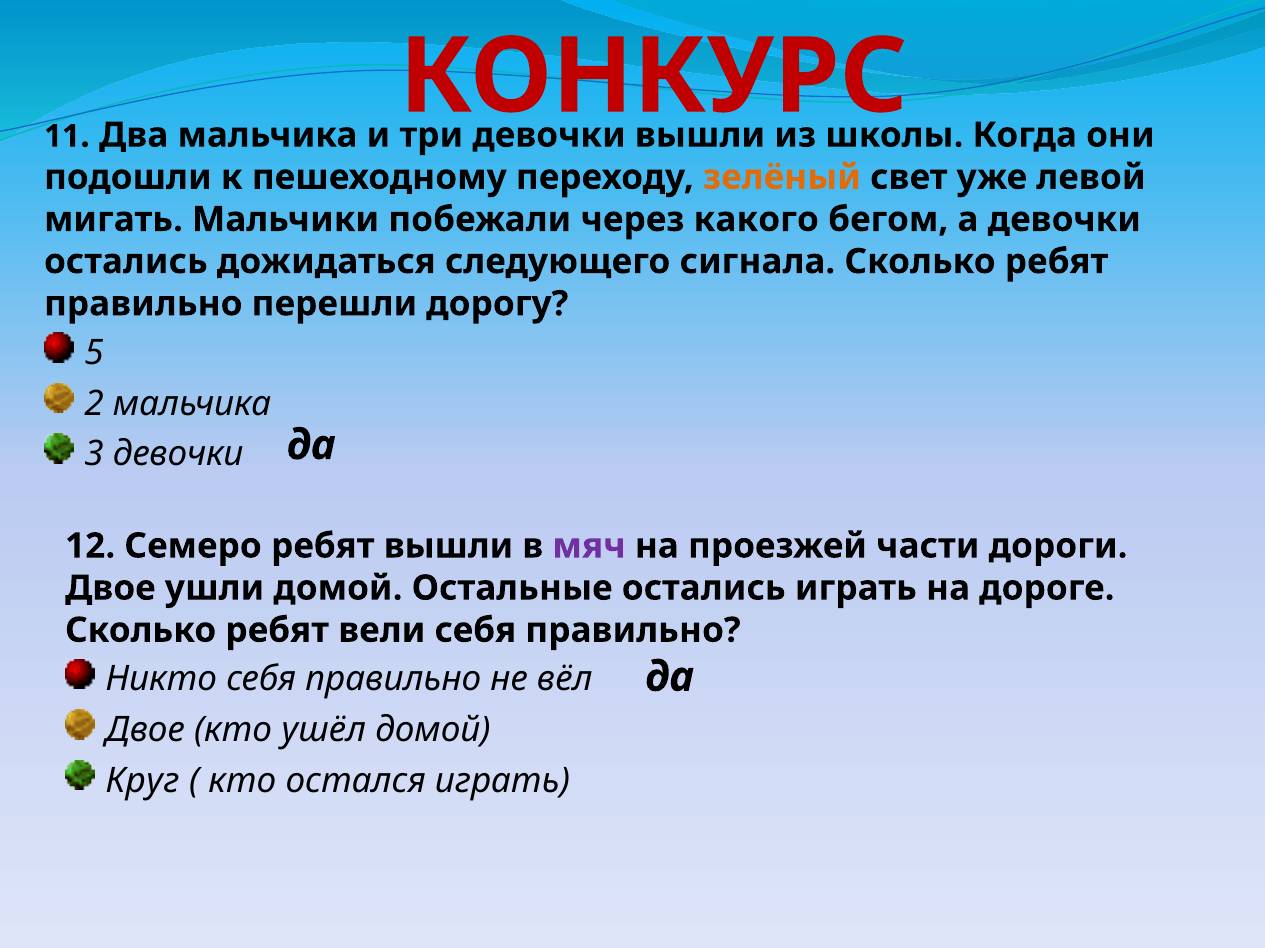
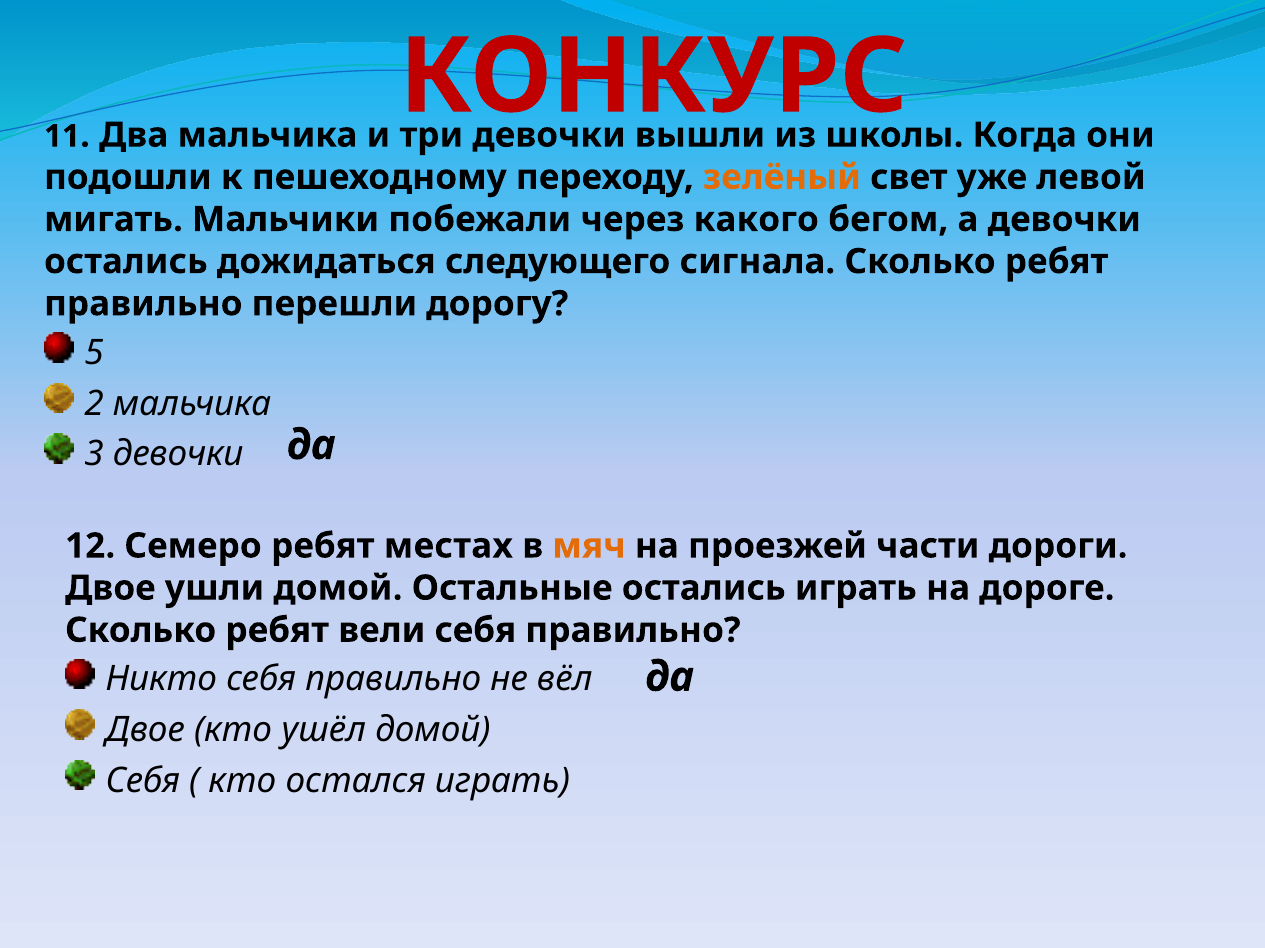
ребят вышли: вышли -> местах
мяч colour: purple -> orange
Круг at (143, 781): Круг -> Себя
